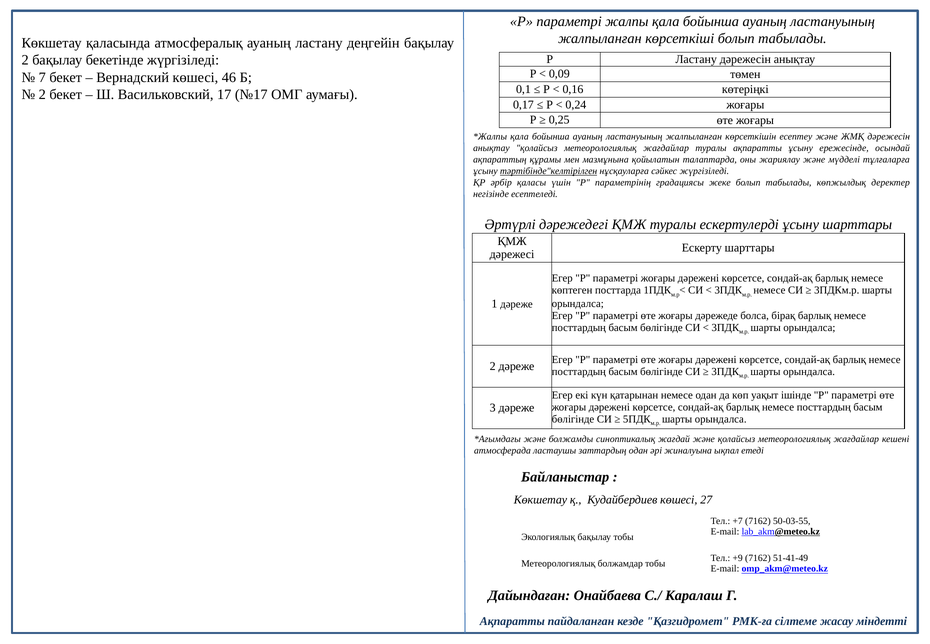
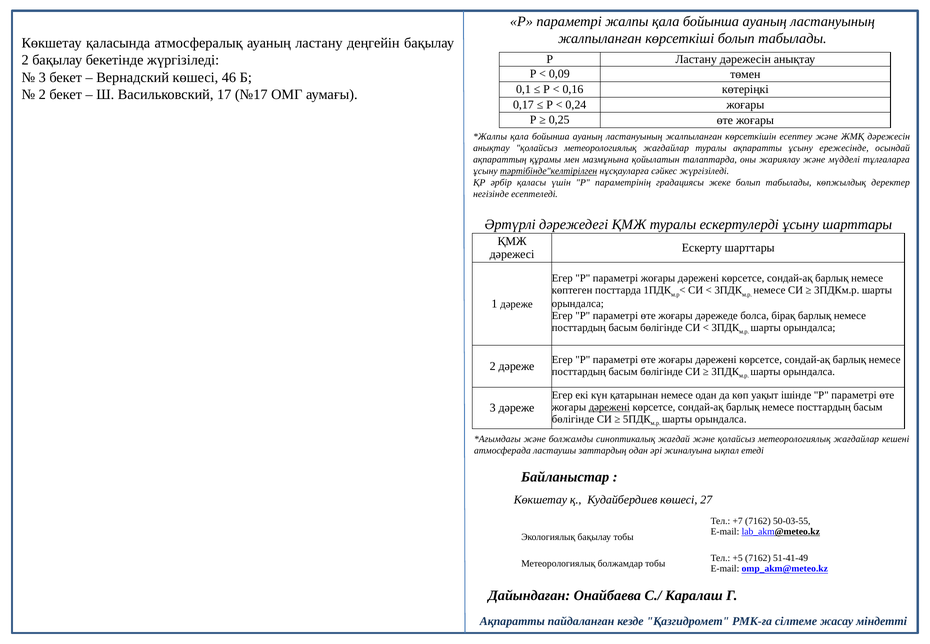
7 at (42, 77): 7 -> 3
дәрежені at (609, 407) underline: none -> present
+9: +9 -> +5
